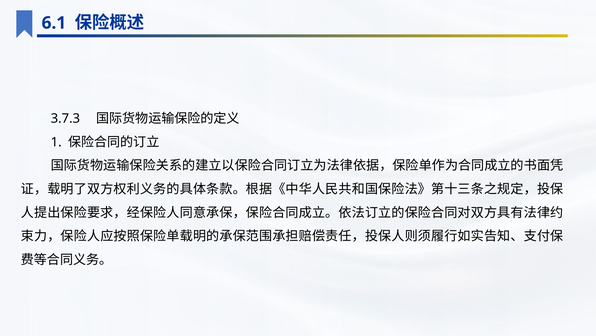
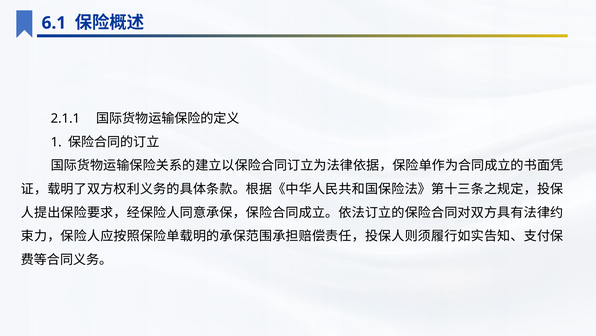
3.7.3: 3.7.3 -> 2.1.1
